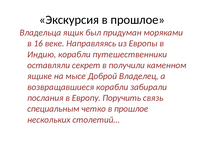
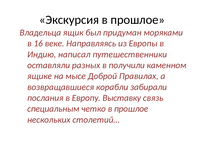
Индию корабли: корабли -> написал
секрет: секрет -> разных
Владелец: Владелец -> Правилах
Поручить: Поручить -> Выставку
